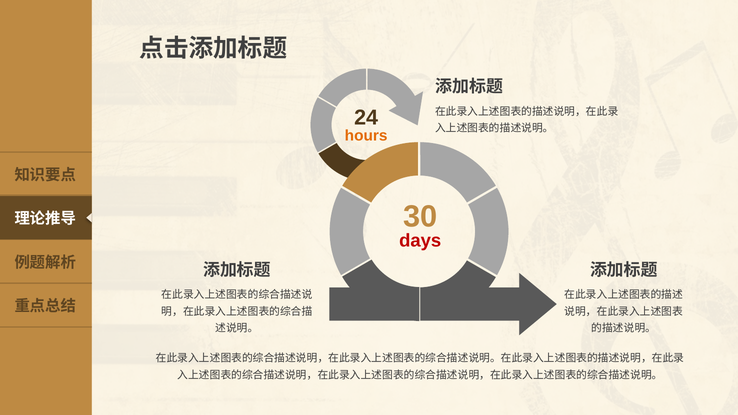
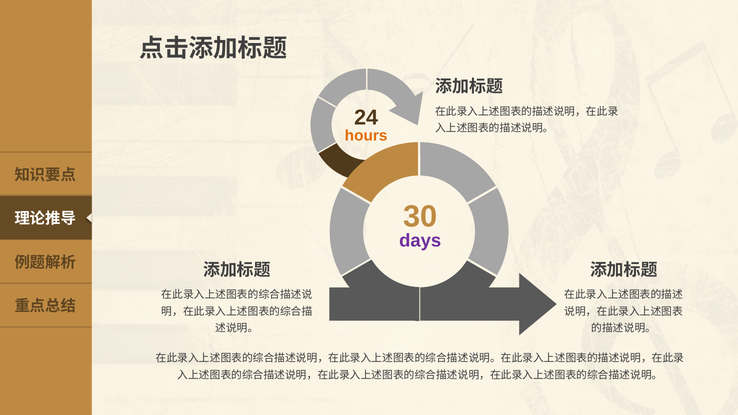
days colour: red -> purple
